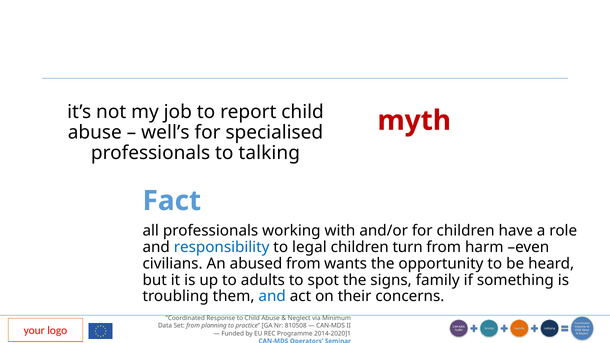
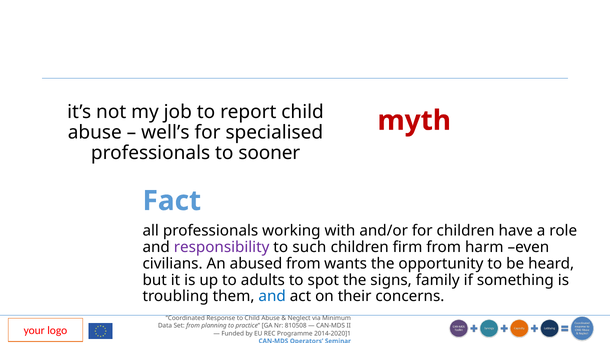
talking: talking -> sooner
responsibility colour: blue -> purple
legal: legal -> such
turn: turn -> firm
